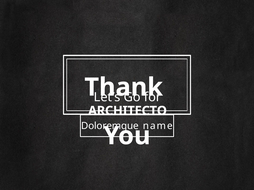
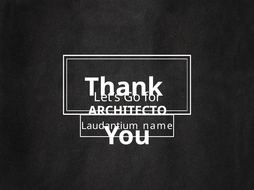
Doloremque: Doloremque -> Laudantium
